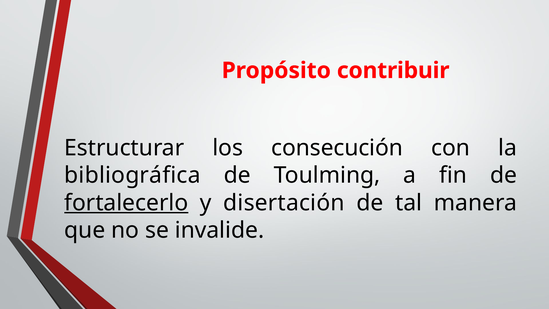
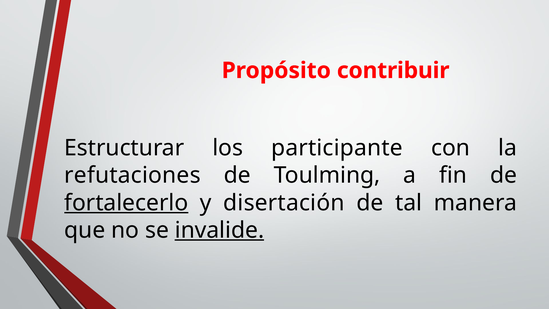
consecución: consecución -> participante
bibliográfica: bibliográfica -> refutaciones
invalide underline: none -> present
